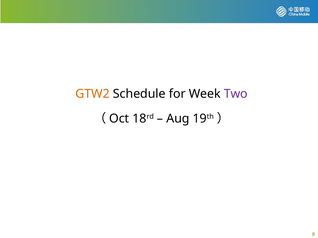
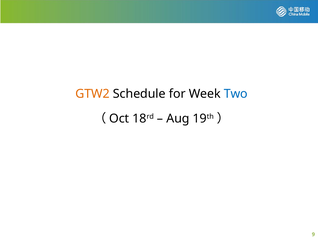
Two colour: purple -> blue
